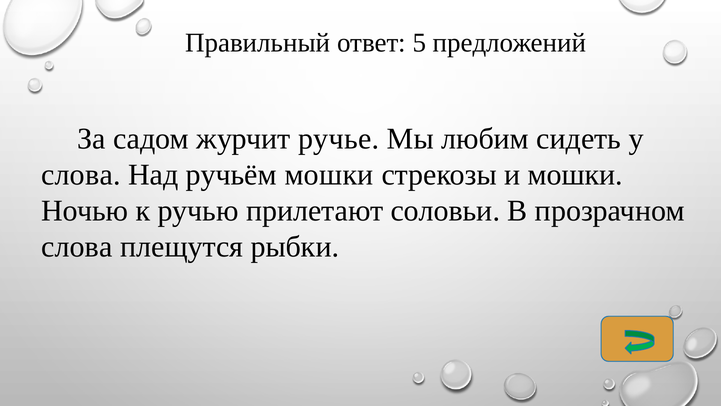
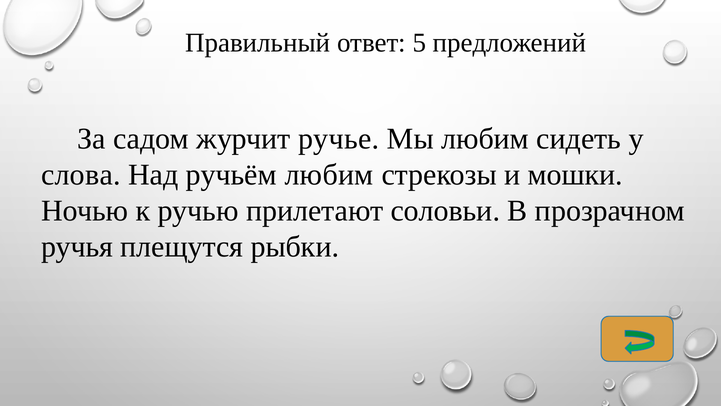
ручьём мошки: мошки -> любим
слова at (77, 247): слова -> ручья
